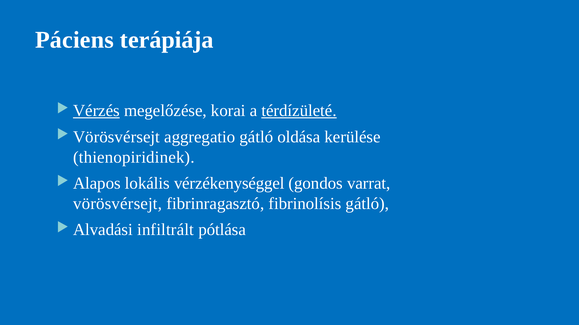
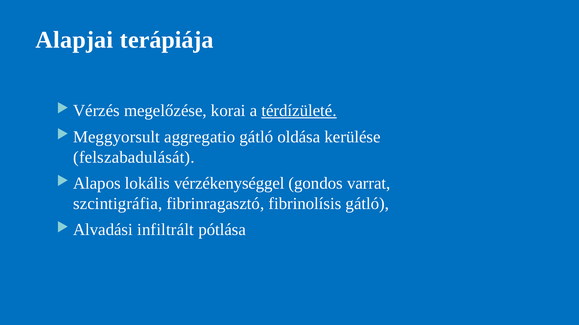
Páciens: Páciens -> Alapjai
Vérzés underline: present -> none
Vörösvérsejt at (117, 137): Vörösvérsejt -> Meggyorsult
thienopiridinek: thienopiridinek -> felszabadulását
vörösvérsejt at (118, 204): vörösvérsejt -> szcintigráfia
